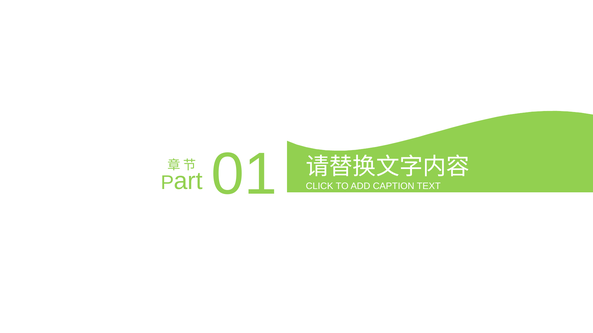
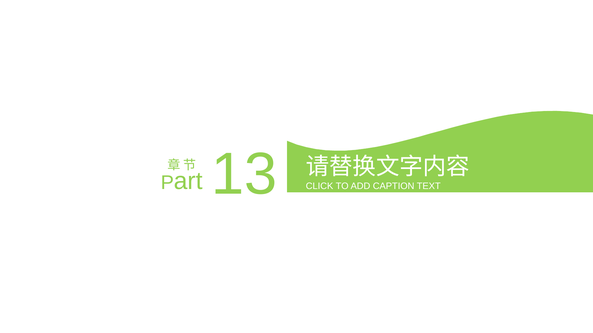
01: 01 -> 13
